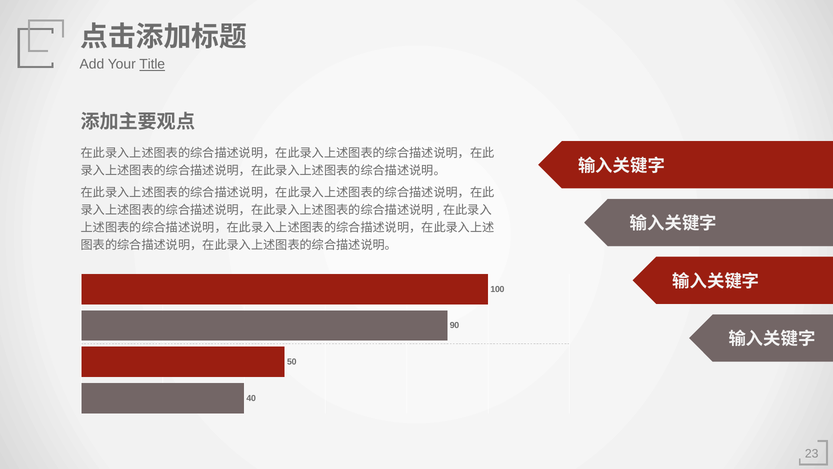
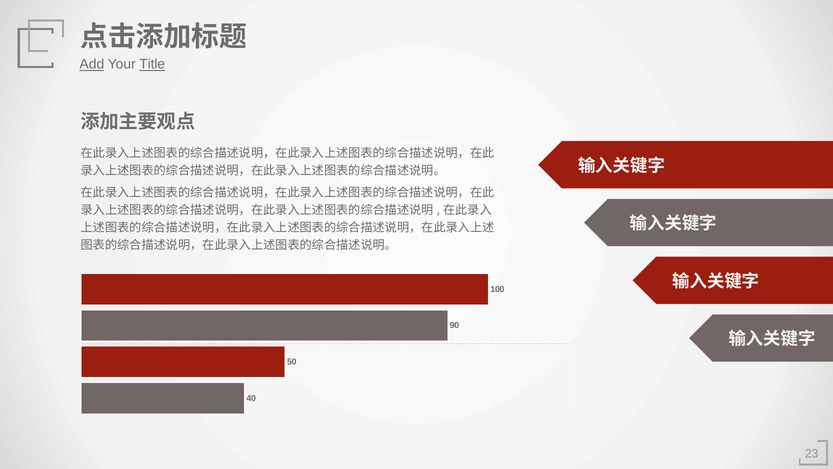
Add underline: none -> present
